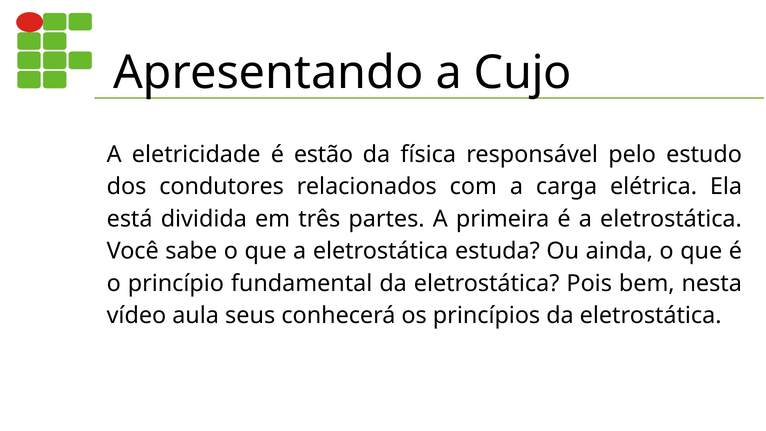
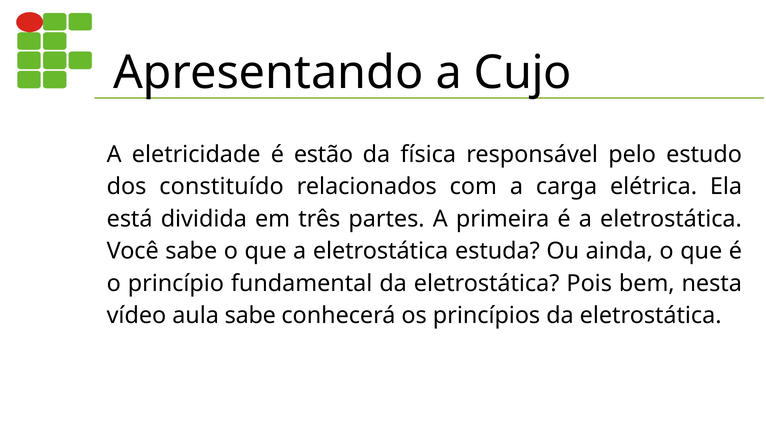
condutores: condutores -> constituído
aula seus: seus -> sabe
